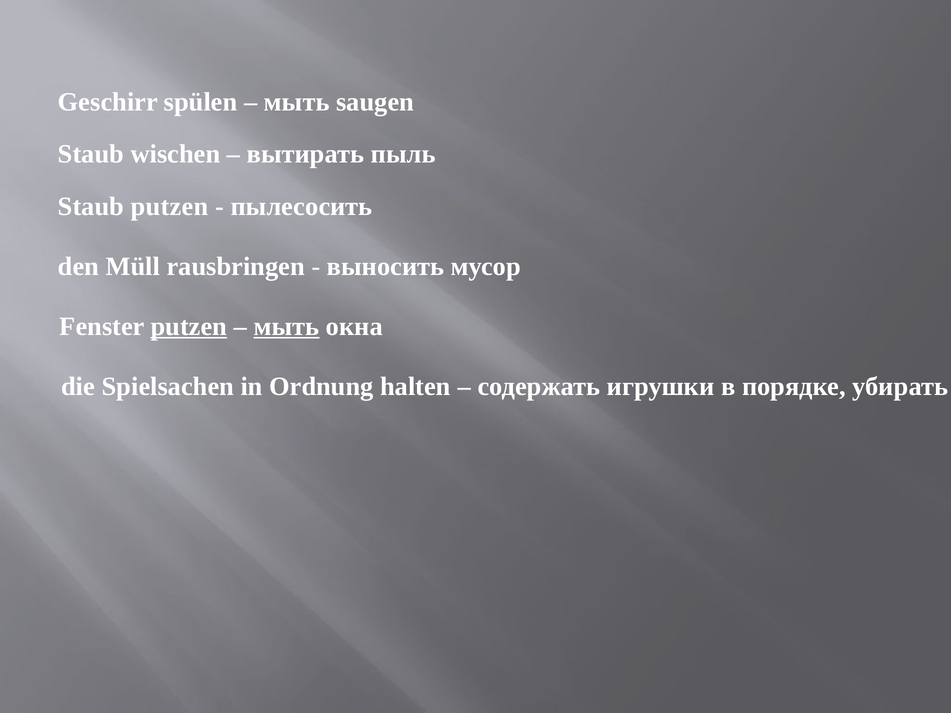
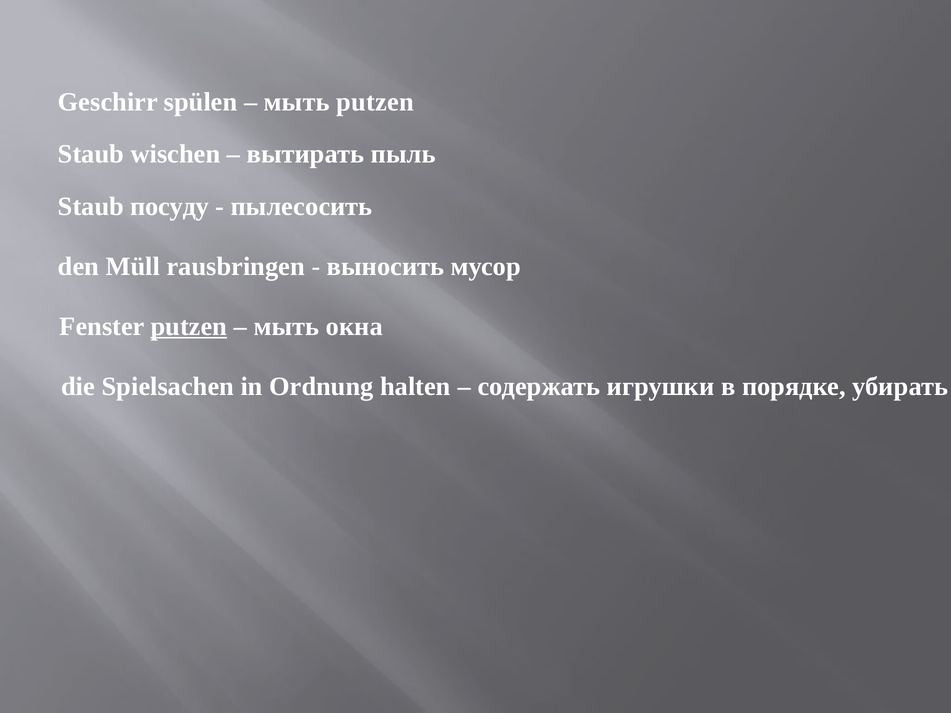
мыть saugen: saugen -> putzen
Staub putzen: putzen -> посуду
мыть at (286, 327) underline: present -> none
